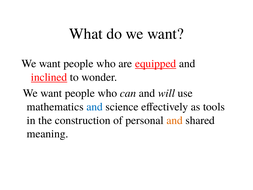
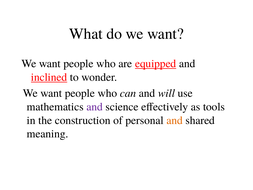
and at (95, 107) colour: blue -> purple
